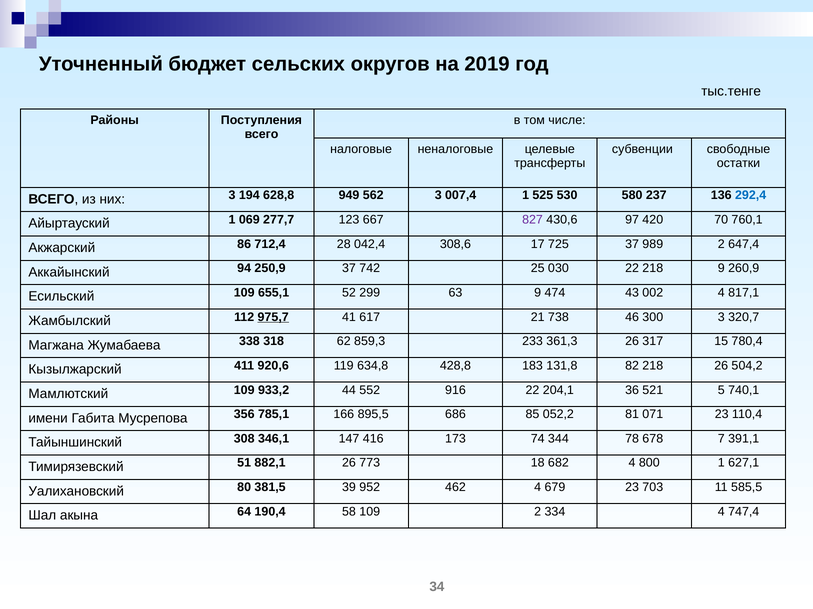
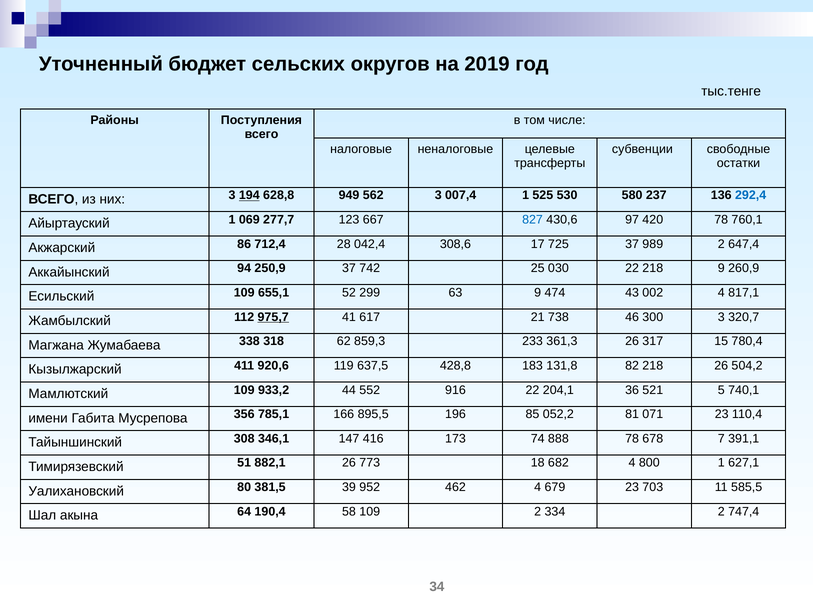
194 underline: none -> present
827 colour: purple -> blue
420 70: 70 -> 78
634,8: 634,8 -> 637,5
686: 686 -> 196
344: 344 -> 888
334 4: 4 -> 2
